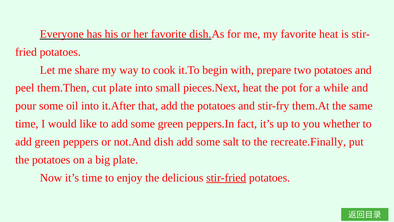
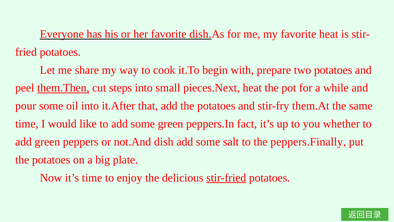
them.Then underline: none -> present
cut plate: plate -> steps
recreate.Finally: recreate.Finally -> peppers.Finally
